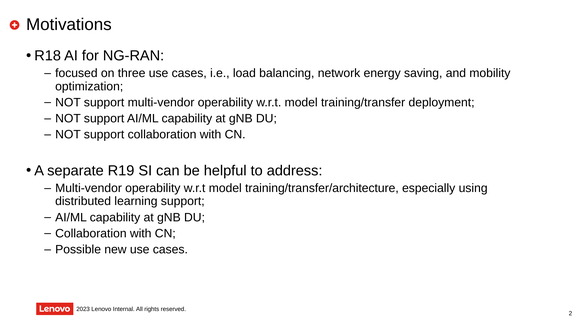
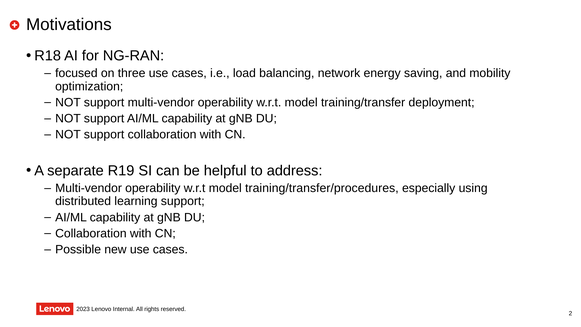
training/transfer/architecture: training/transfer/architecture -> training/transfer/procedures
